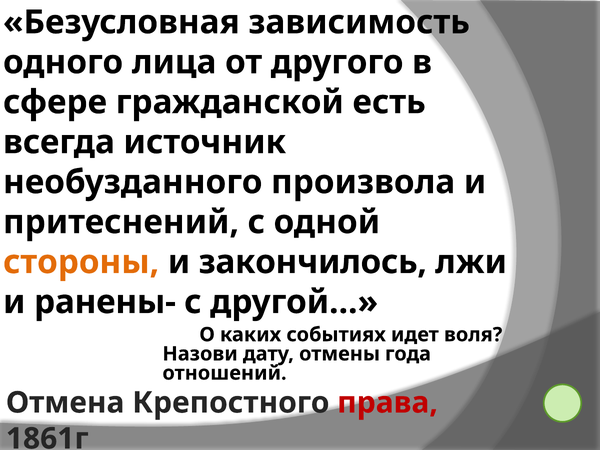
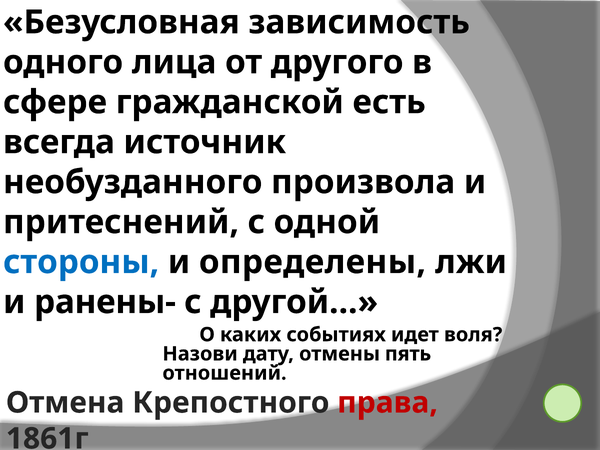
стороны colour: orange -> blue
закончилось: закончилось -> определены
года: года -> пять
